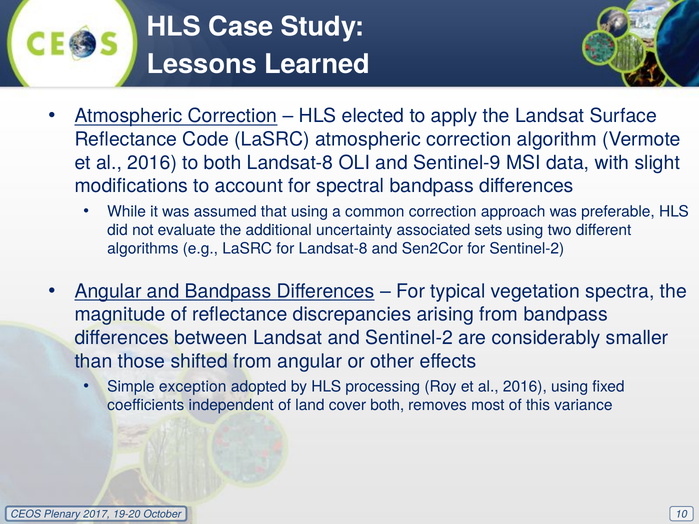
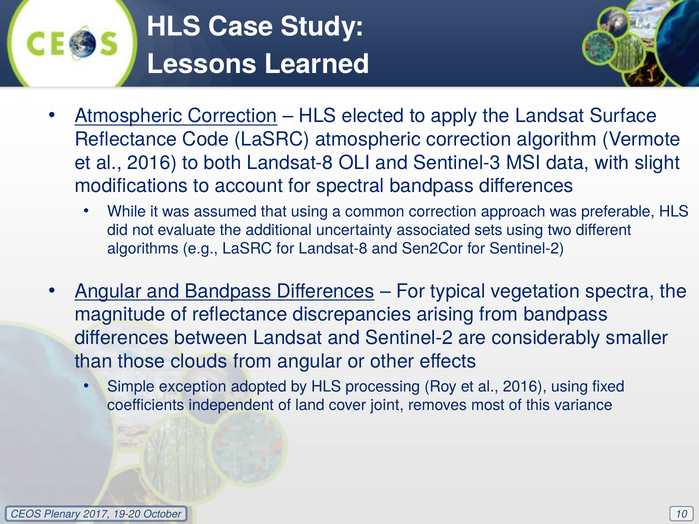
Sentinel-9: Sentinel-9 -> Sentinel-3
shifted: shifted -> clouds
cover both: both -> joint
